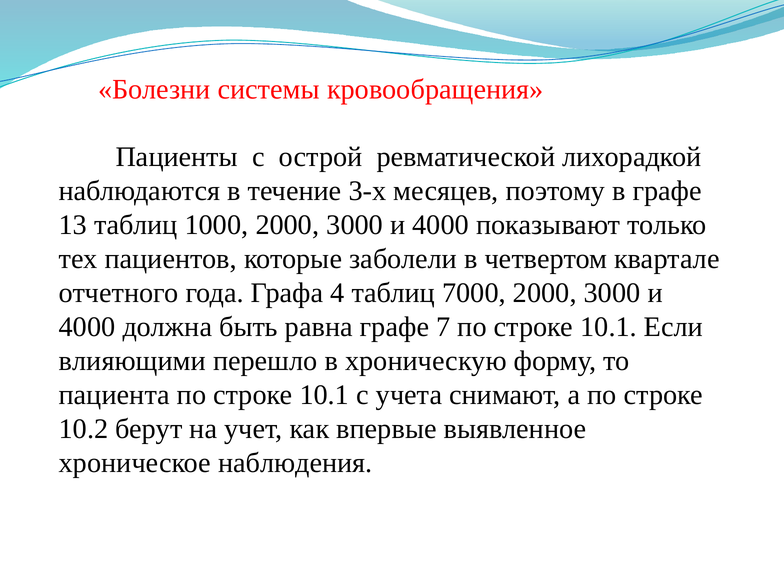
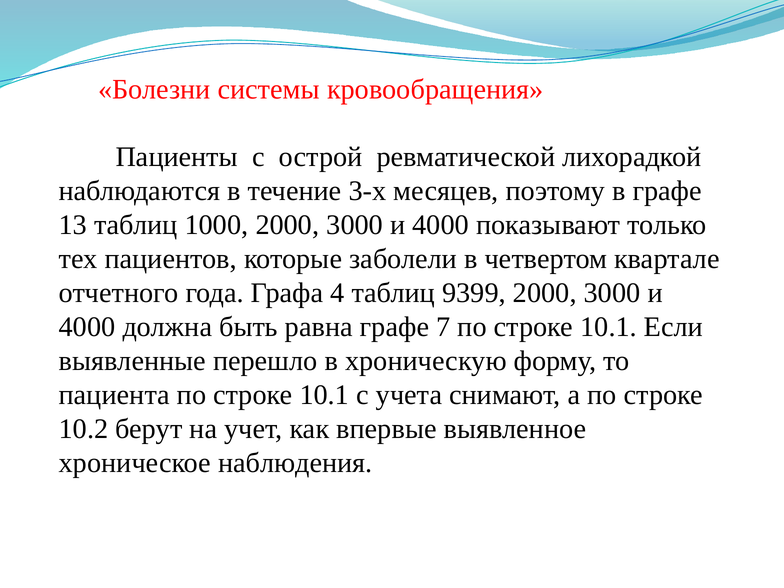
7000: 7000 -> 9399
влияющими: влияющими -> выявленные
